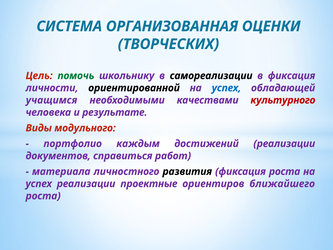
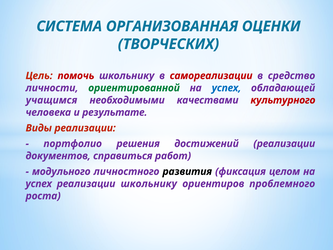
помочь colour: green -> red
самореализации colour: black -> red
в фиксация: фиксация -> средство
ориентированной colour: black -> green
Виды модульного: модульного -> реализации
каждым: каждым -> решения
материала: материала -> модульного
фиксация роста: роста -> целом
реализации проектные: проектные -> школьнику
ближайшего: ближайшего -> проблемного
